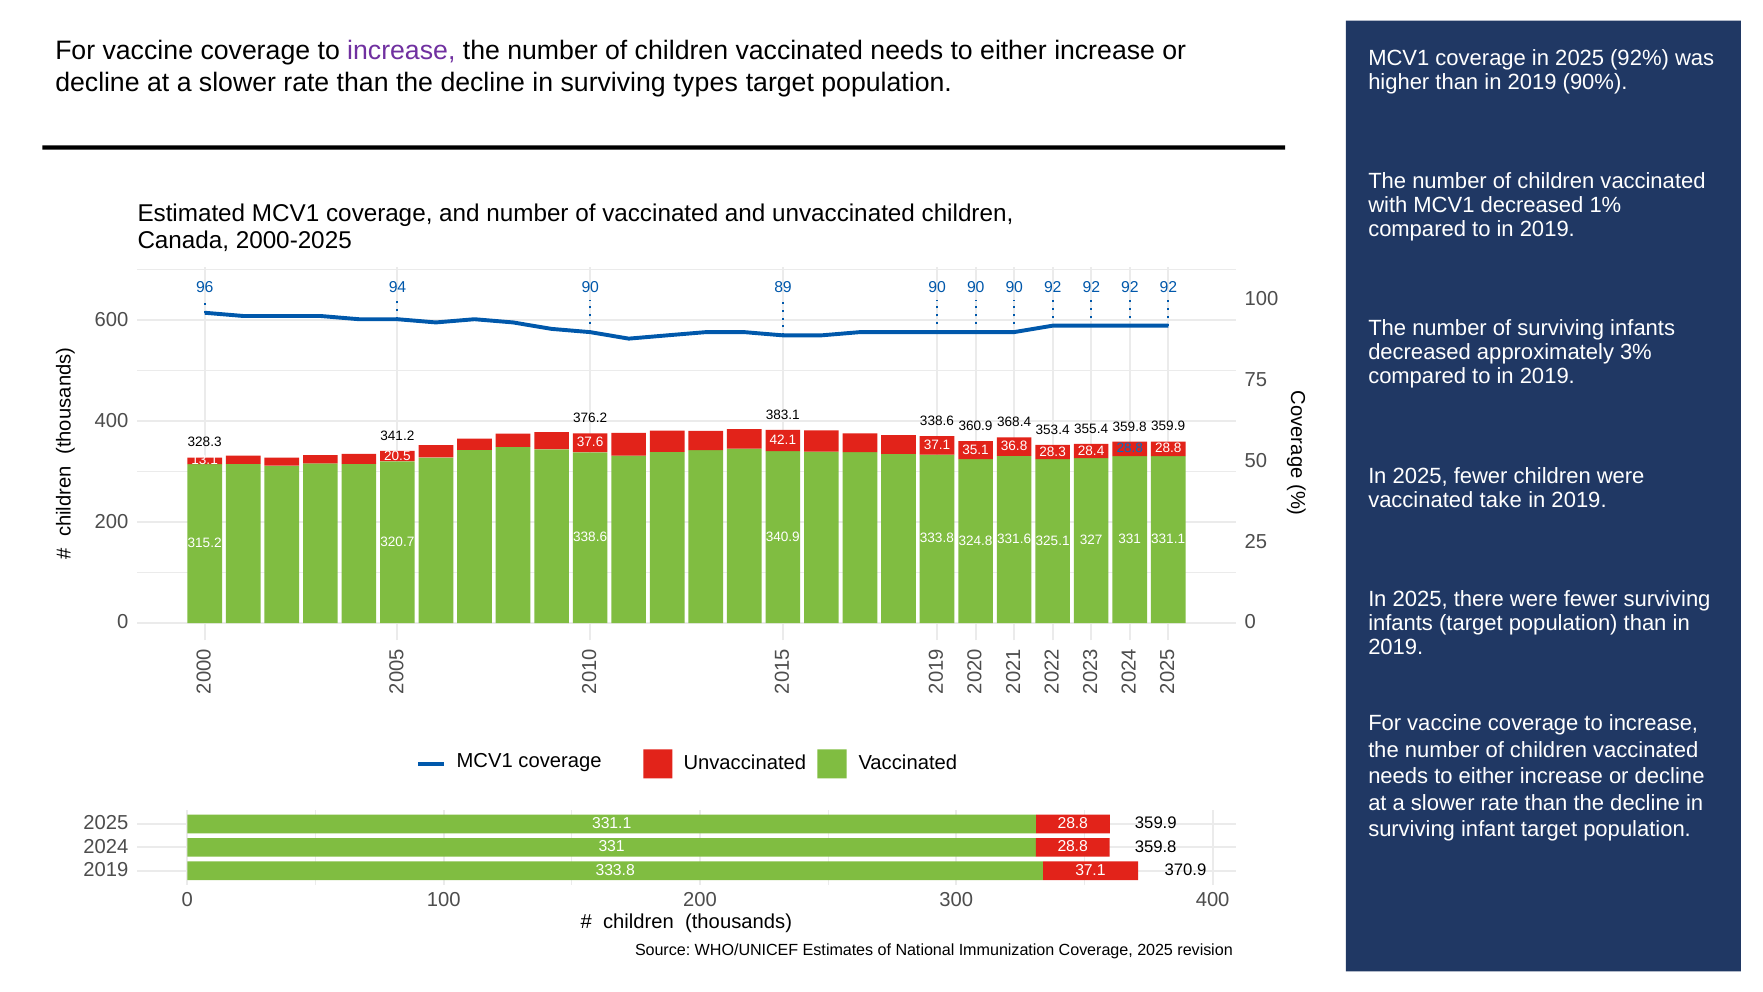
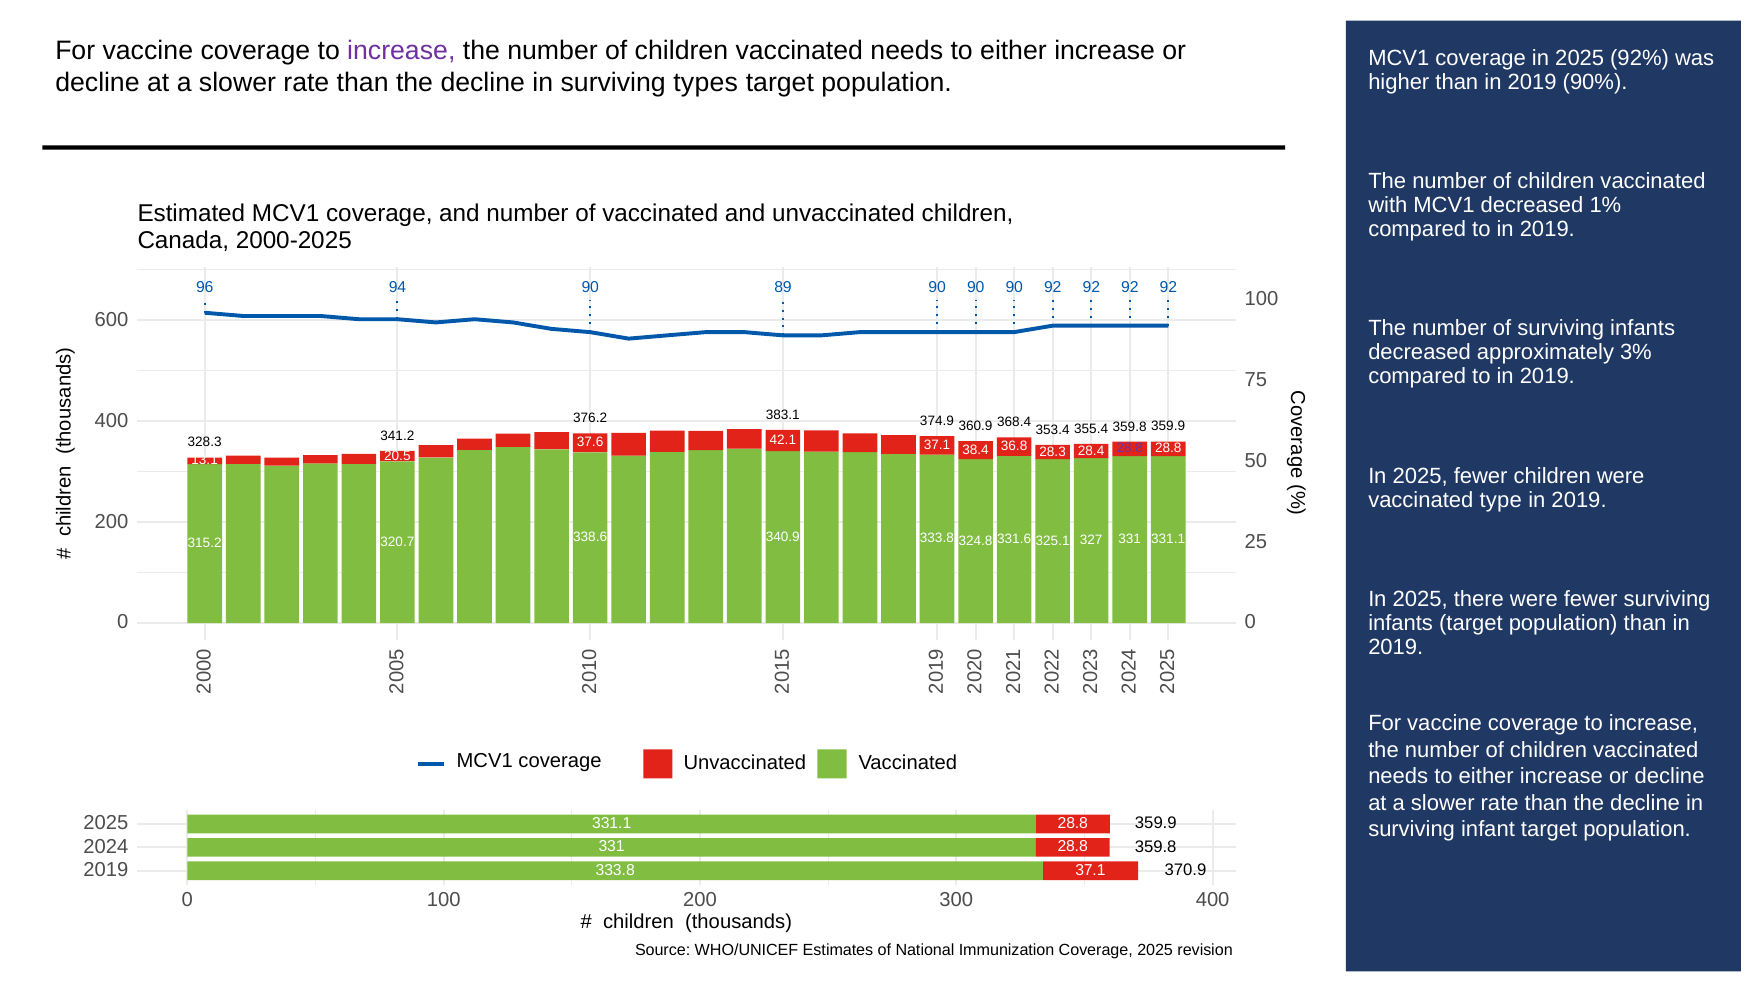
383.1 338.6: 338.6 -> 374.9
28.8 at (1130, 448) colour: blue -> purple
35.1: 35.1 -> 38.4
take: take -> type
